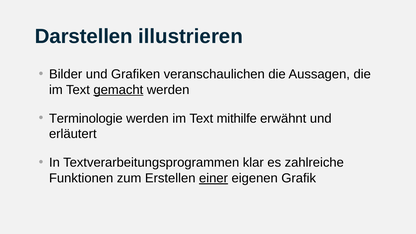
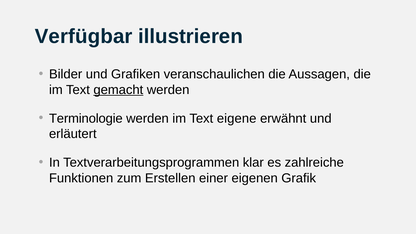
Darstellen: Darstellen -> Verfügbar
mithilfe: mithilfe -> eigene
einer underline: present -> none
